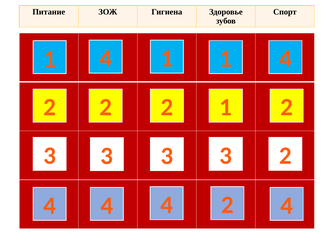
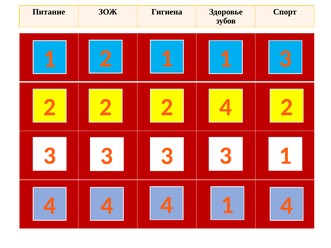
4 at (106, 58): 4 -> 2
1 1 4: 4 -> 3
2 1: 1 -> 4
3 2: 2 -> 1
4 4 2: 2 -> 1
